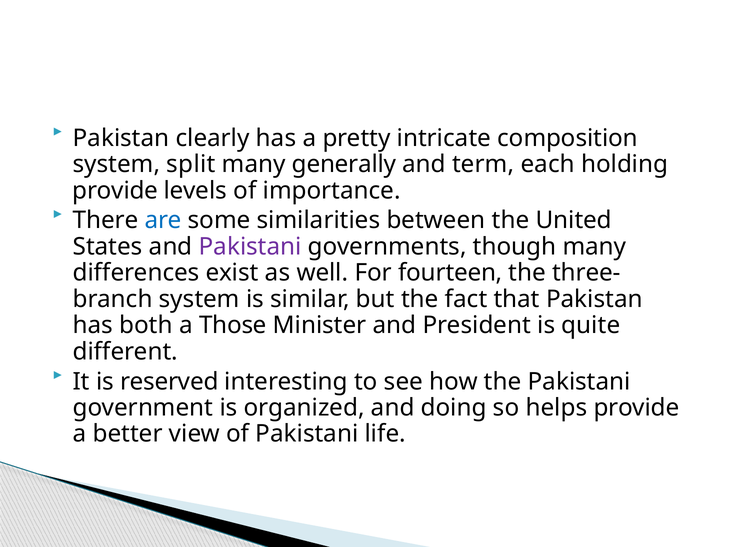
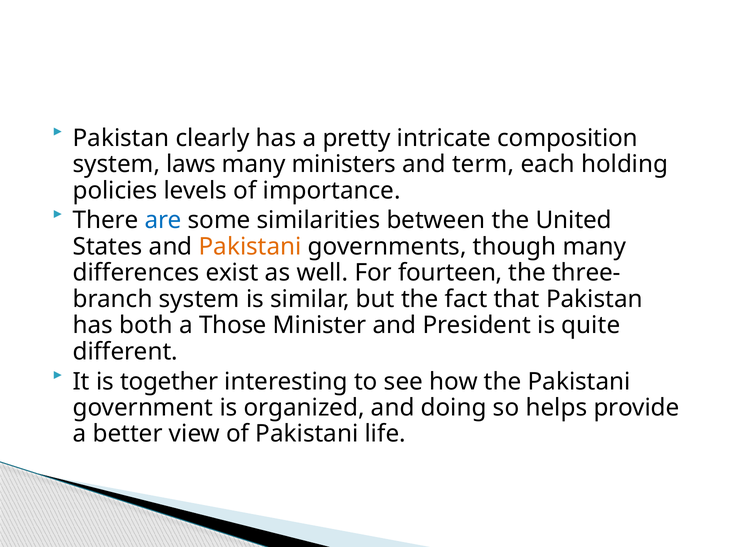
split: split -> laws
generally: generally -> ministers
provide at (115, 190): provide -> policies
Pakistani at (250, 247) colour: purple -> orange
reserved: reserved -> together
